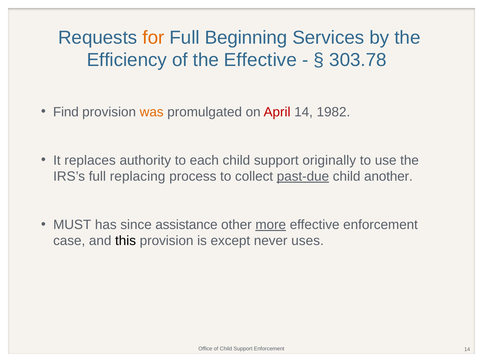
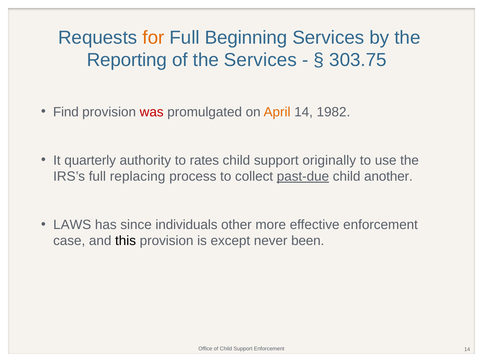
Efficiency: Efficiency -> Reporting
the Effective: Effective -> Services
303.78: 303.78 -> 303.75
was colour: orange -> red
April colour: red -> orange
replaces: replaces -> quarterly
each: each -> rates
MUST: MUST -> LAWS
assistance: assistance -> individuals
more underline: present -> none
uses: uses -> been
